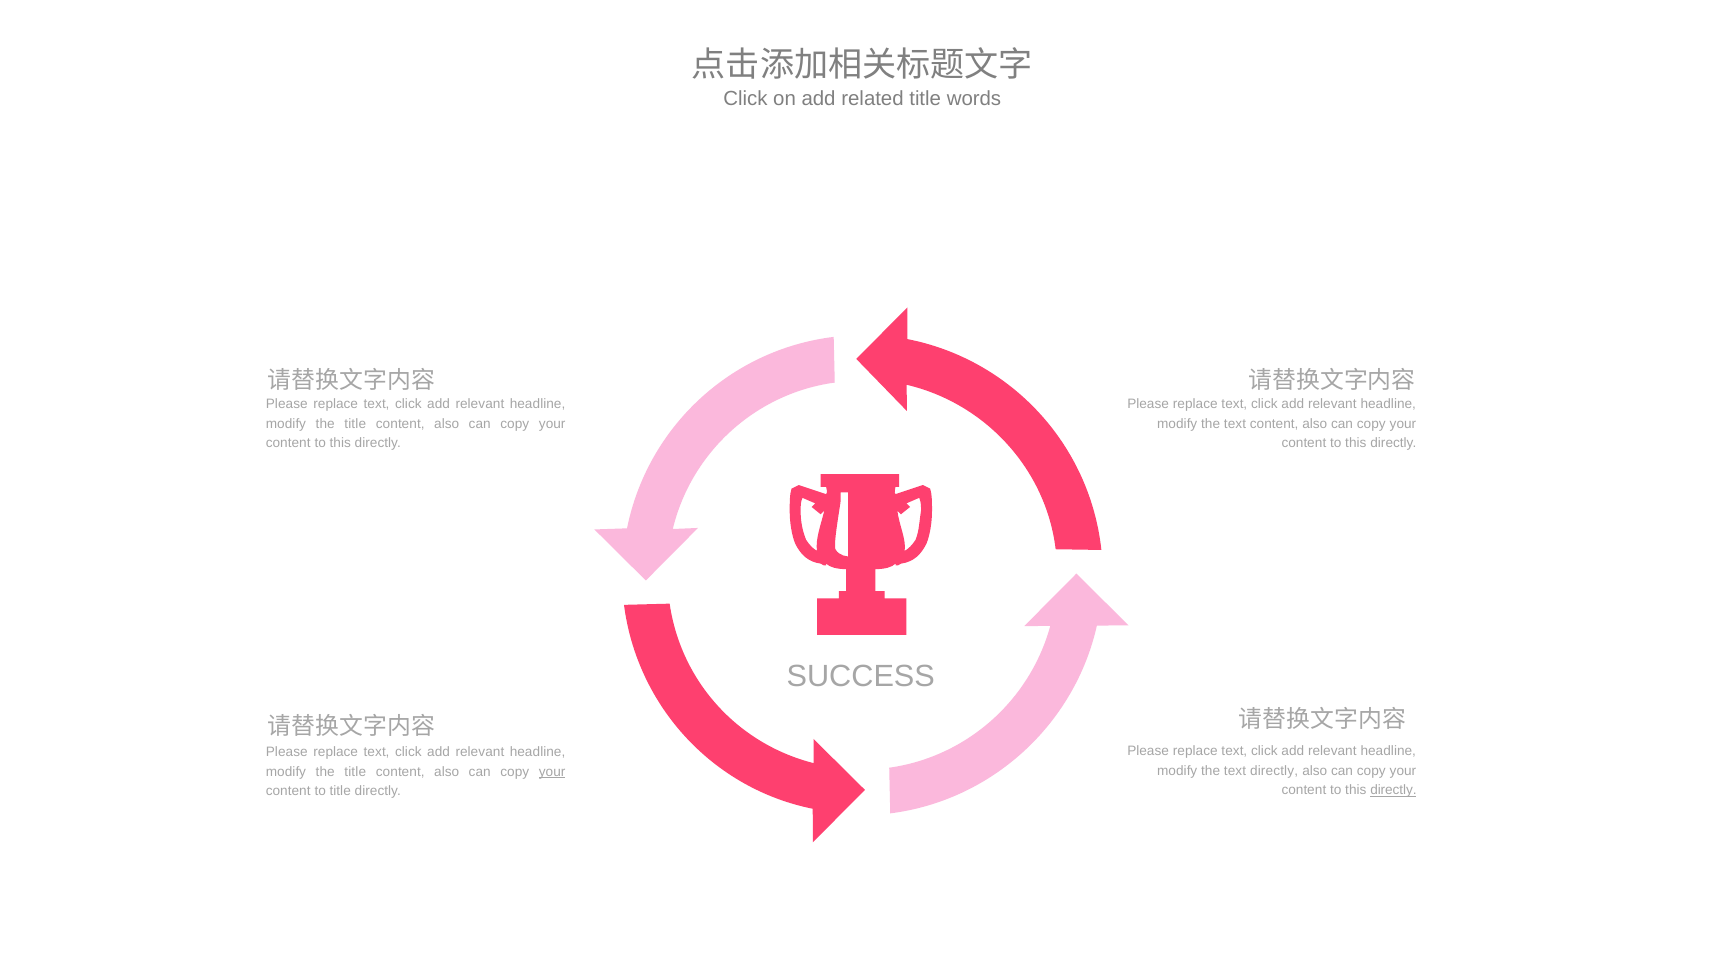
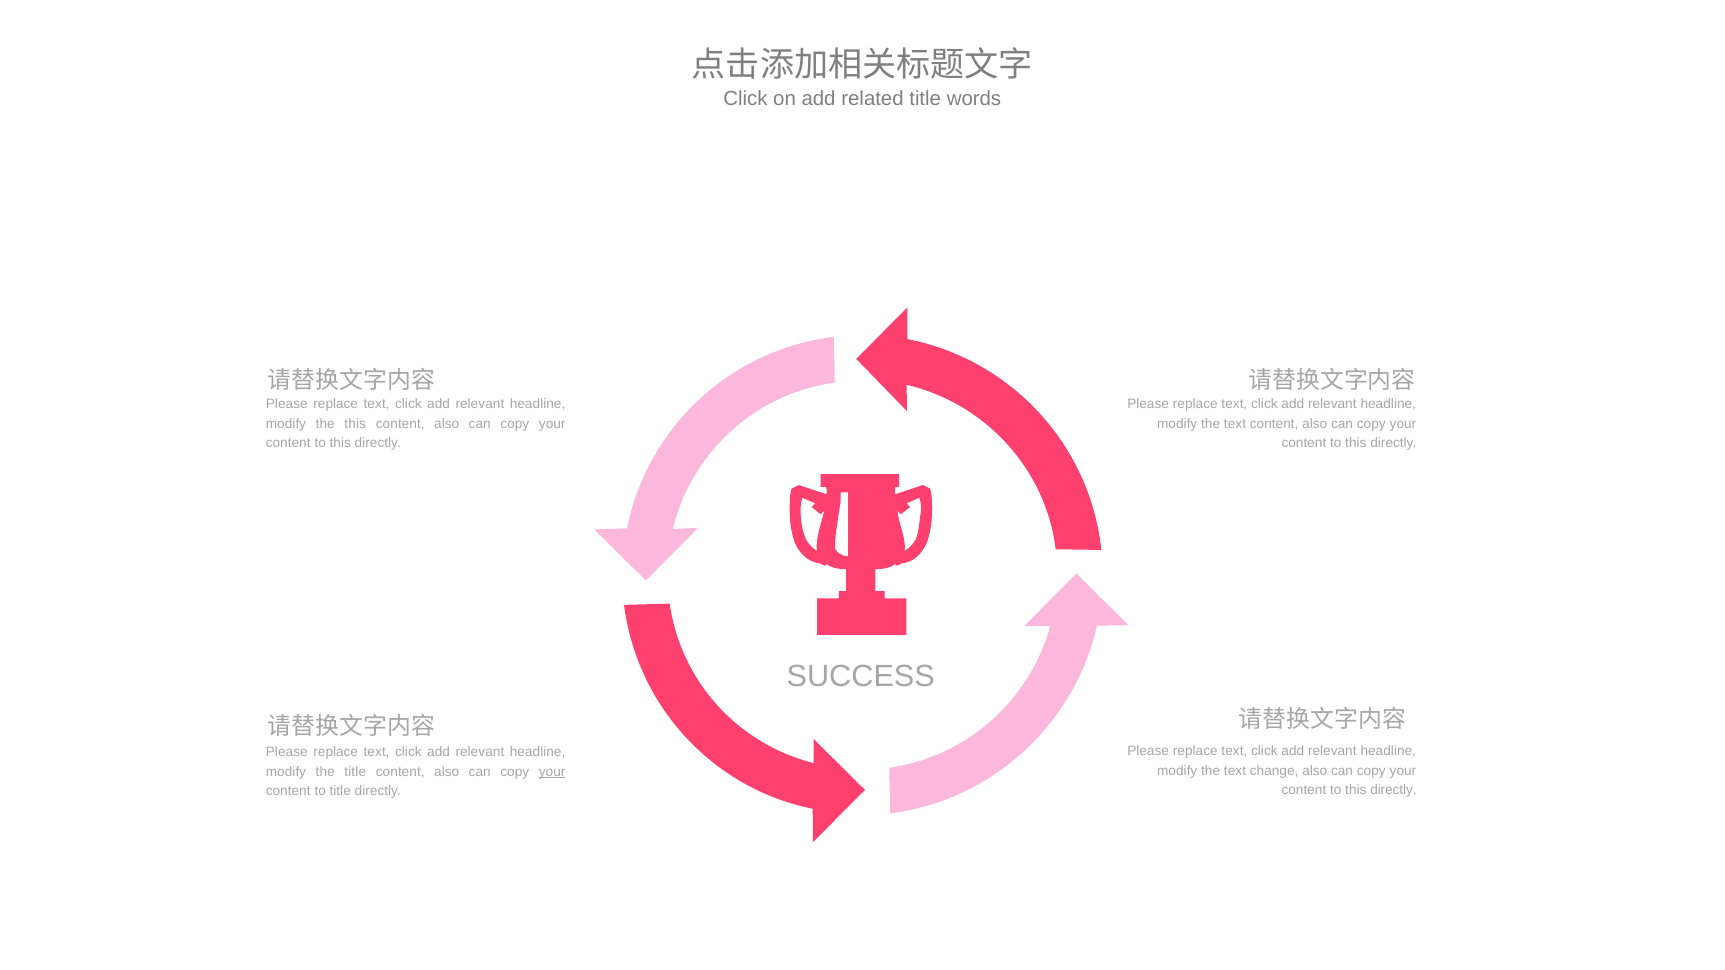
title at (355, 424): title -> this
text directly: directly -> change
directly at (1393, 791) underline: present -> none
